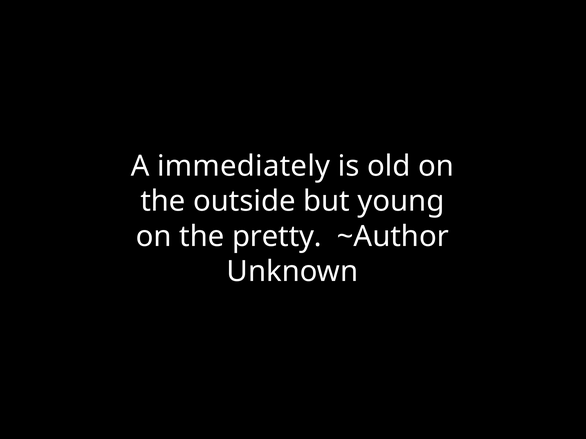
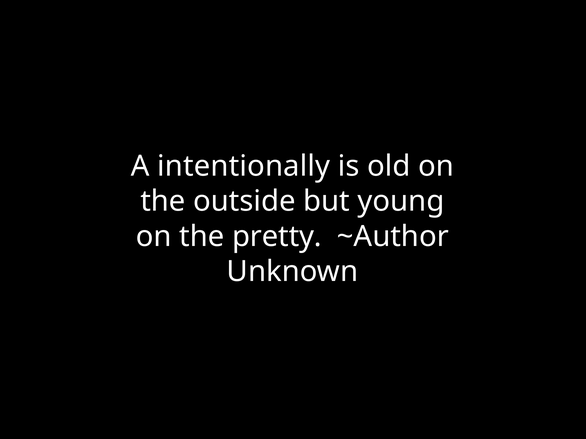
immediately: immediately -> intentionally
